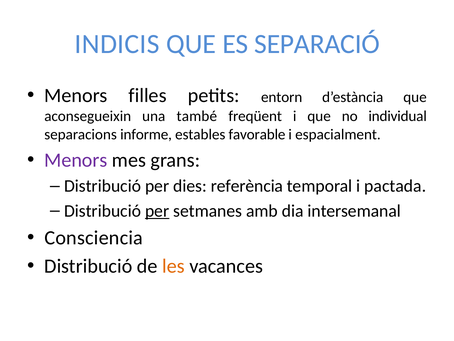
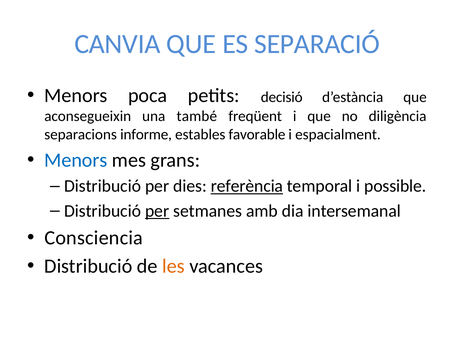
INDICIS: INDICIS -> CANVIA
filles: filles -> poca
entorn: entorn -> decisió
individual: individual -> diligència
Menors at (76, 160) colour: purple -> blue
referència underline: none -> present
pactada: pactada -> possible
